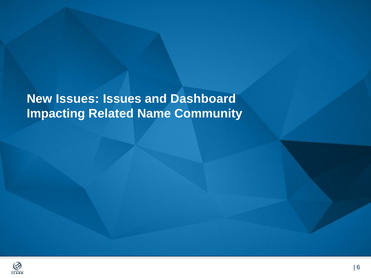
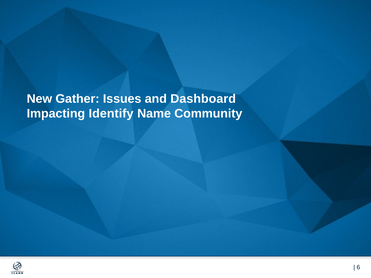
New Issues: Issues -> Gather
Related: Related -> Identify
